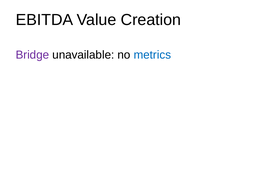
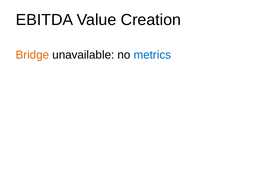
Bridge colour: purple -> orange
